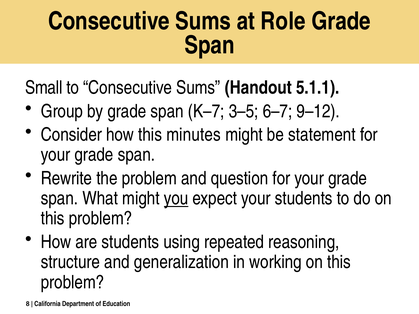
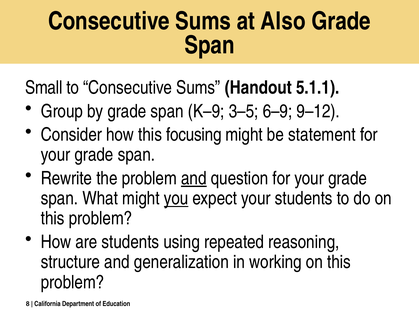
Role: Role -> Also
K–7: K–7 -> K–9
6–7: 6–7 -> 6–9
minutes: minutes -> focusing
and at (194, 178) underline: none -> present
